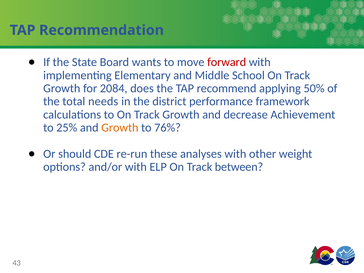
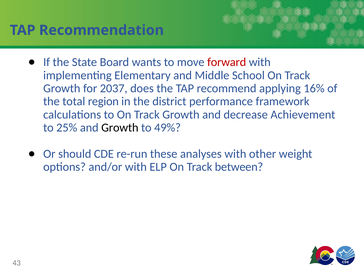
2084: 2084 -> 2037
50%: 50% -> 16%
needs: needs -> region
Growth at (120, 128) colour: orange -> black
76%: 76% -> 49%
